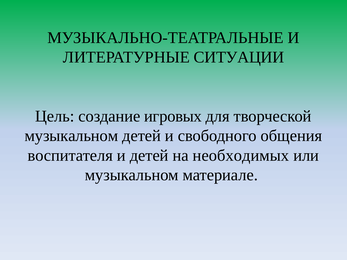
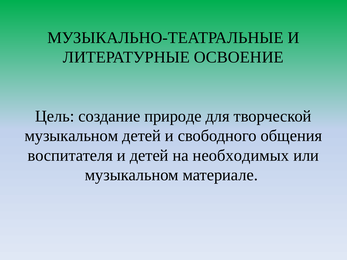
СИТУАЦИИ: СИТУАЦИИ -> ОСВОЕНИЕ
игровых: игровых -> природе
